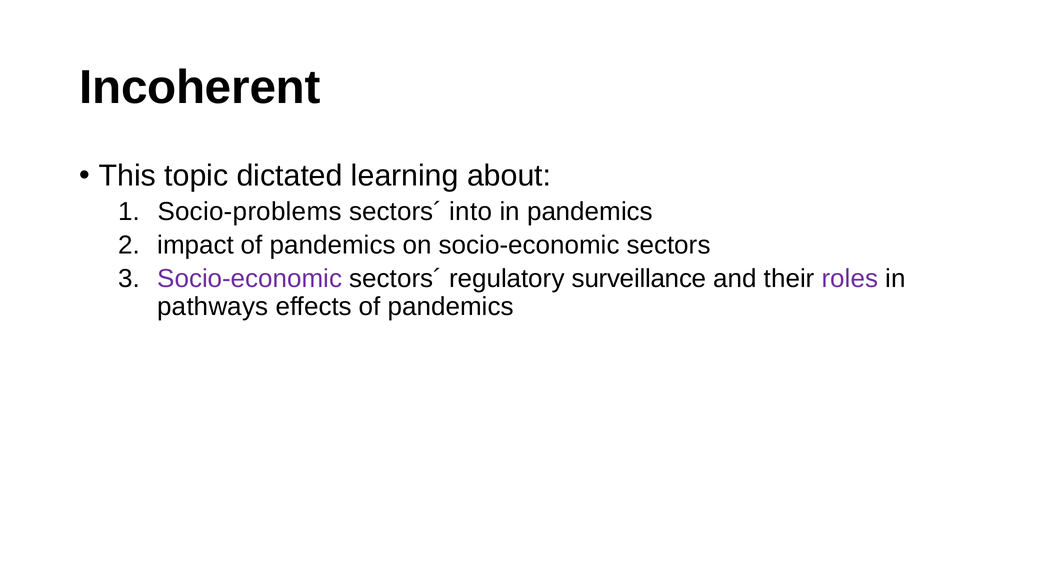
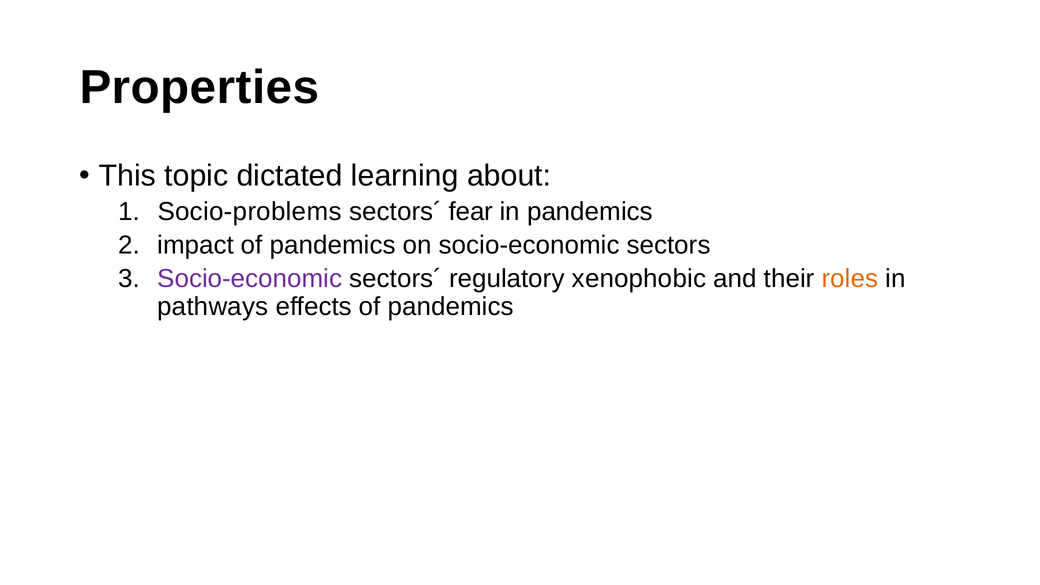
Incoherent: Incoherent -> Properties
into: into -> fear
surveillance: surveillance -> xenophobic
roles colour: purple -> orange
